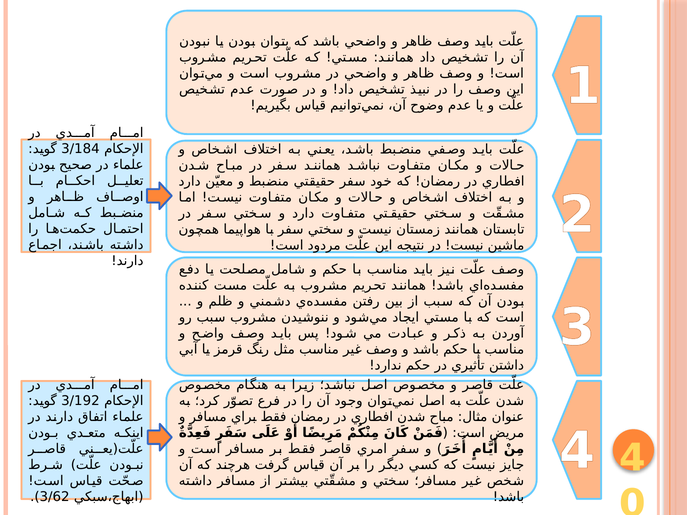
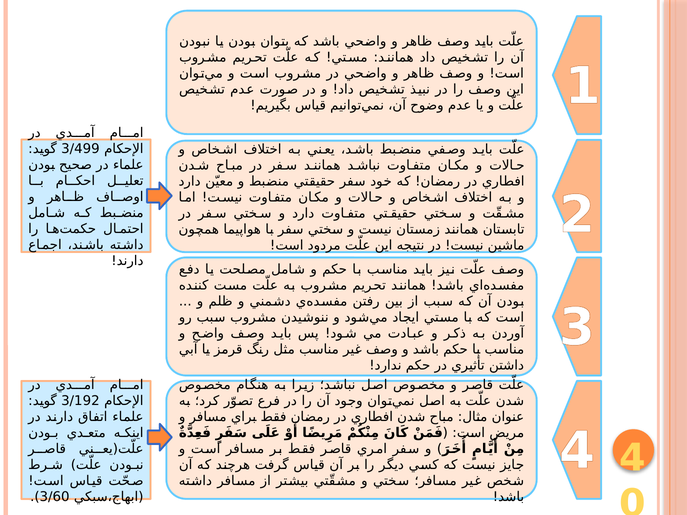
3/184: 3/184 -> 3/499
3/62: 3/62 -> 3/60
